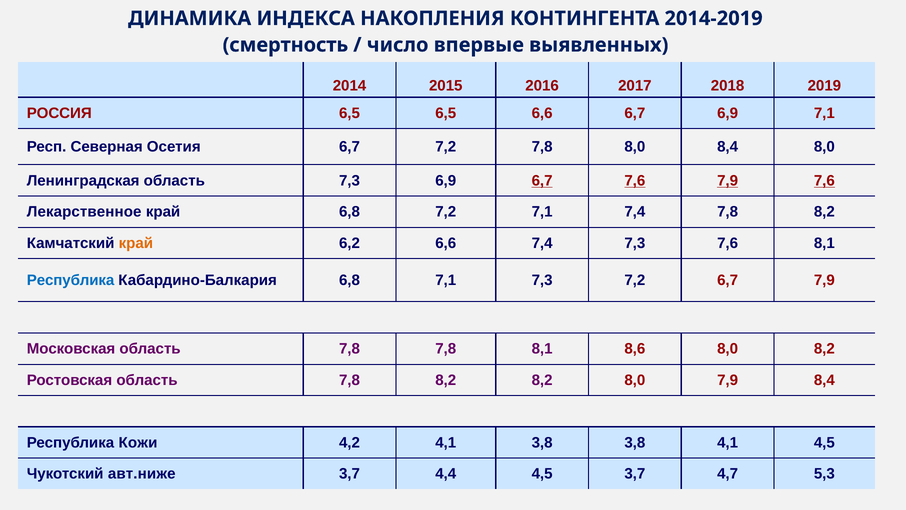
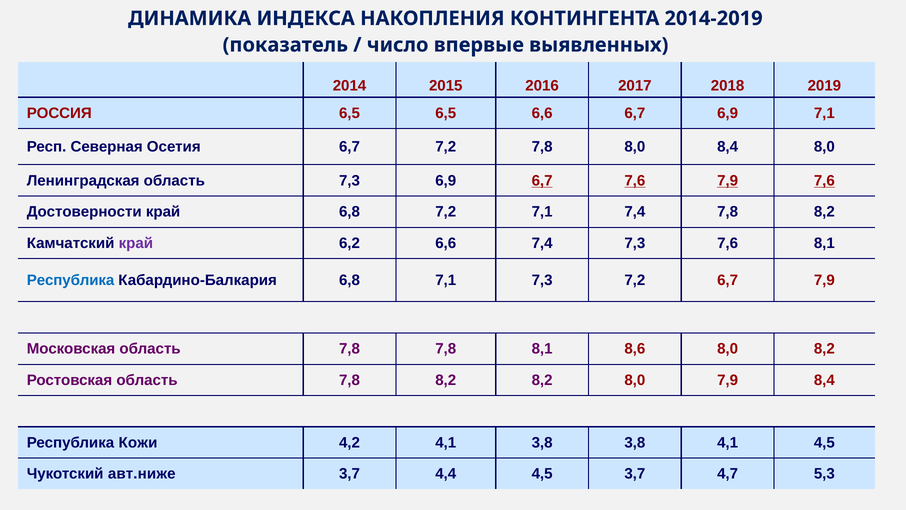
смертность: смертность -> показатель
Лекарственное: Лекарственное -> Достоверности
край at (136, 243) colour: orange -> purple
